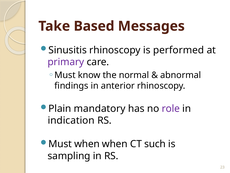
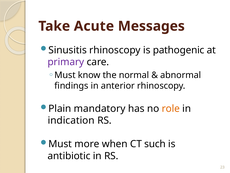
Based: Based -> Acute
performed: performed -> pathogenic
role colour: purple -> orange
Must when: when -> more
sampling: sampling -> antibiotic
